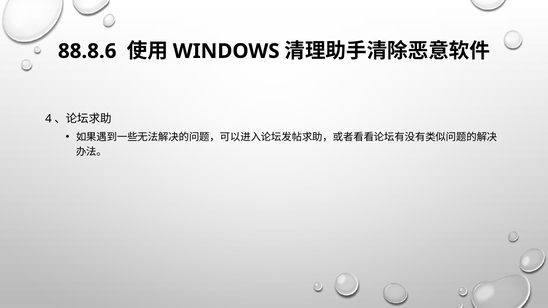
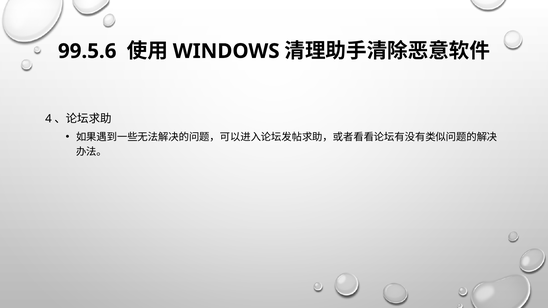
88.8.6: 88.8.6 -> 99.5.6
